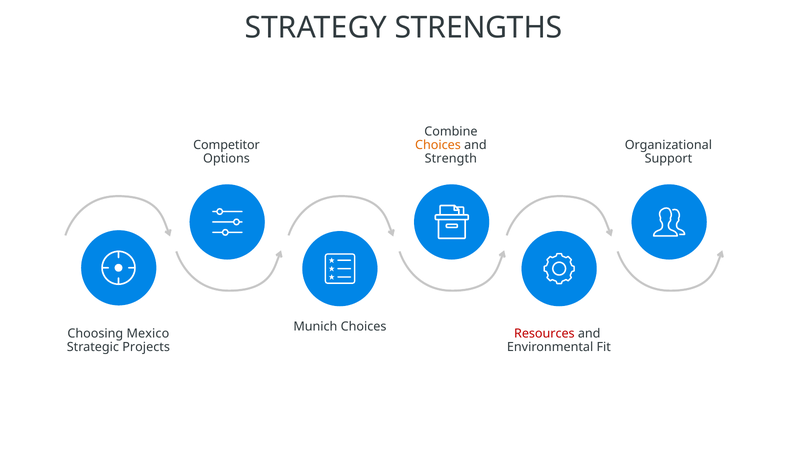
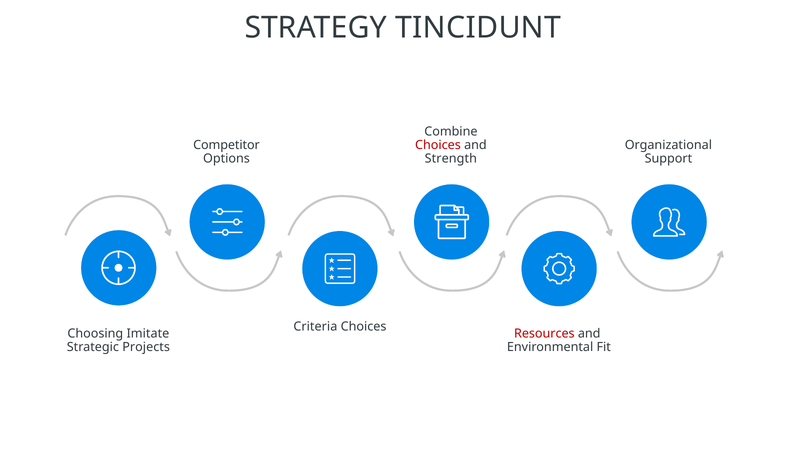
STRENGTHS: STRENGTHS -> TINCIDUNT
Choices at (438, 145) colour: orange -> red
Munich: Munich -> Criteria
Mexico: Mexico -> Imitate
